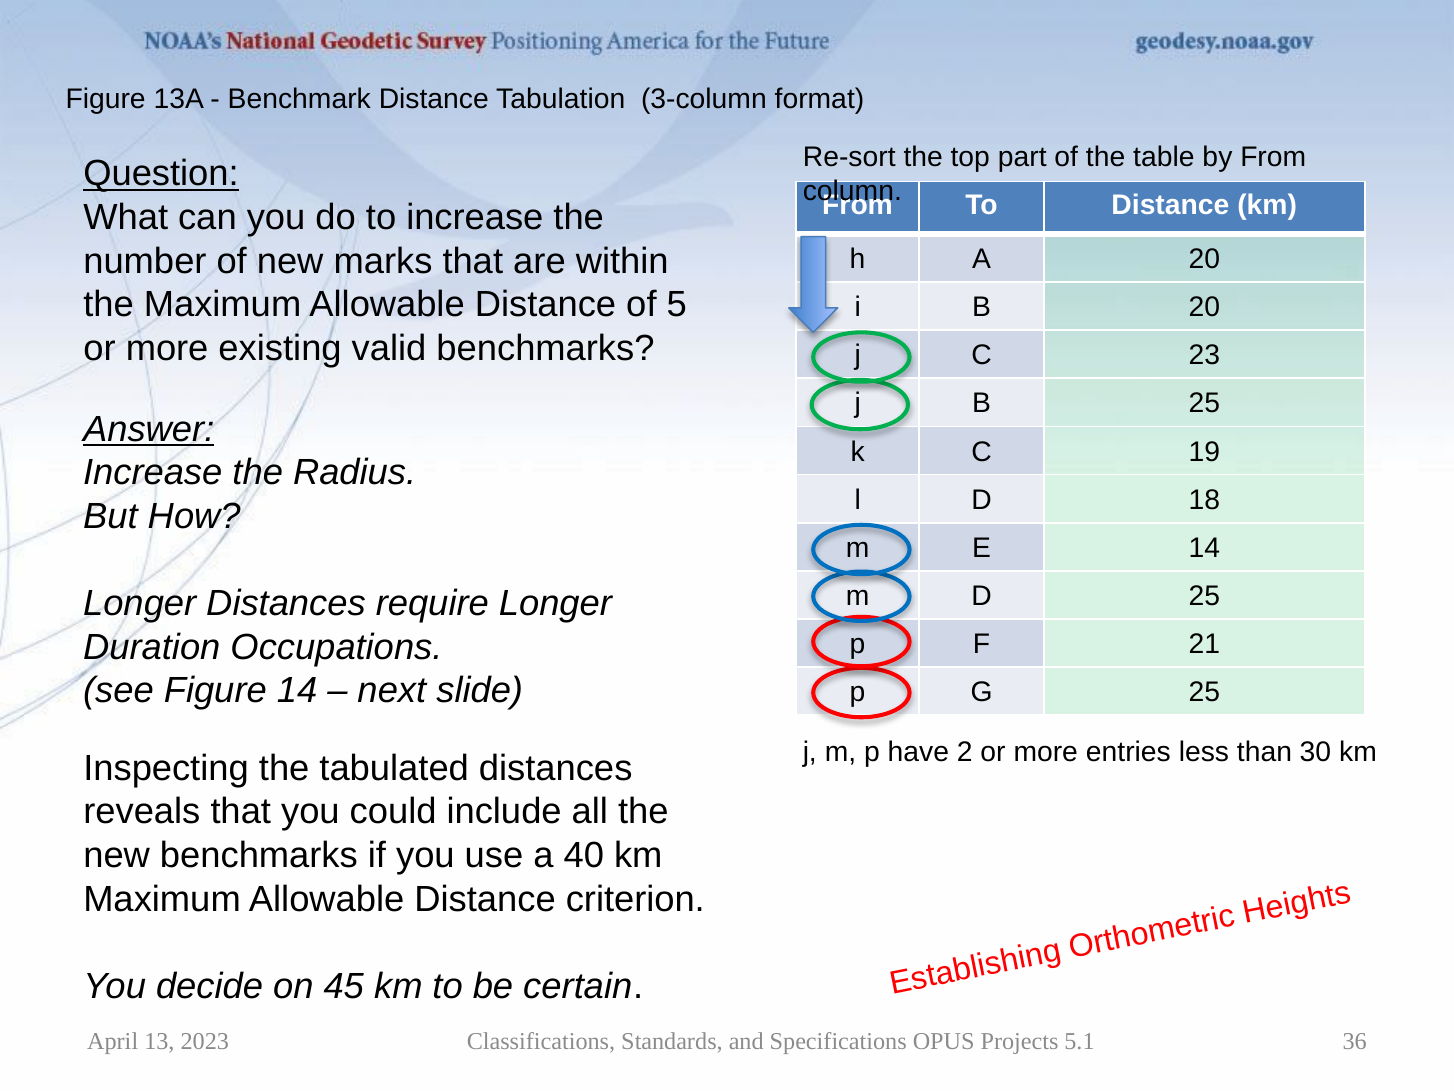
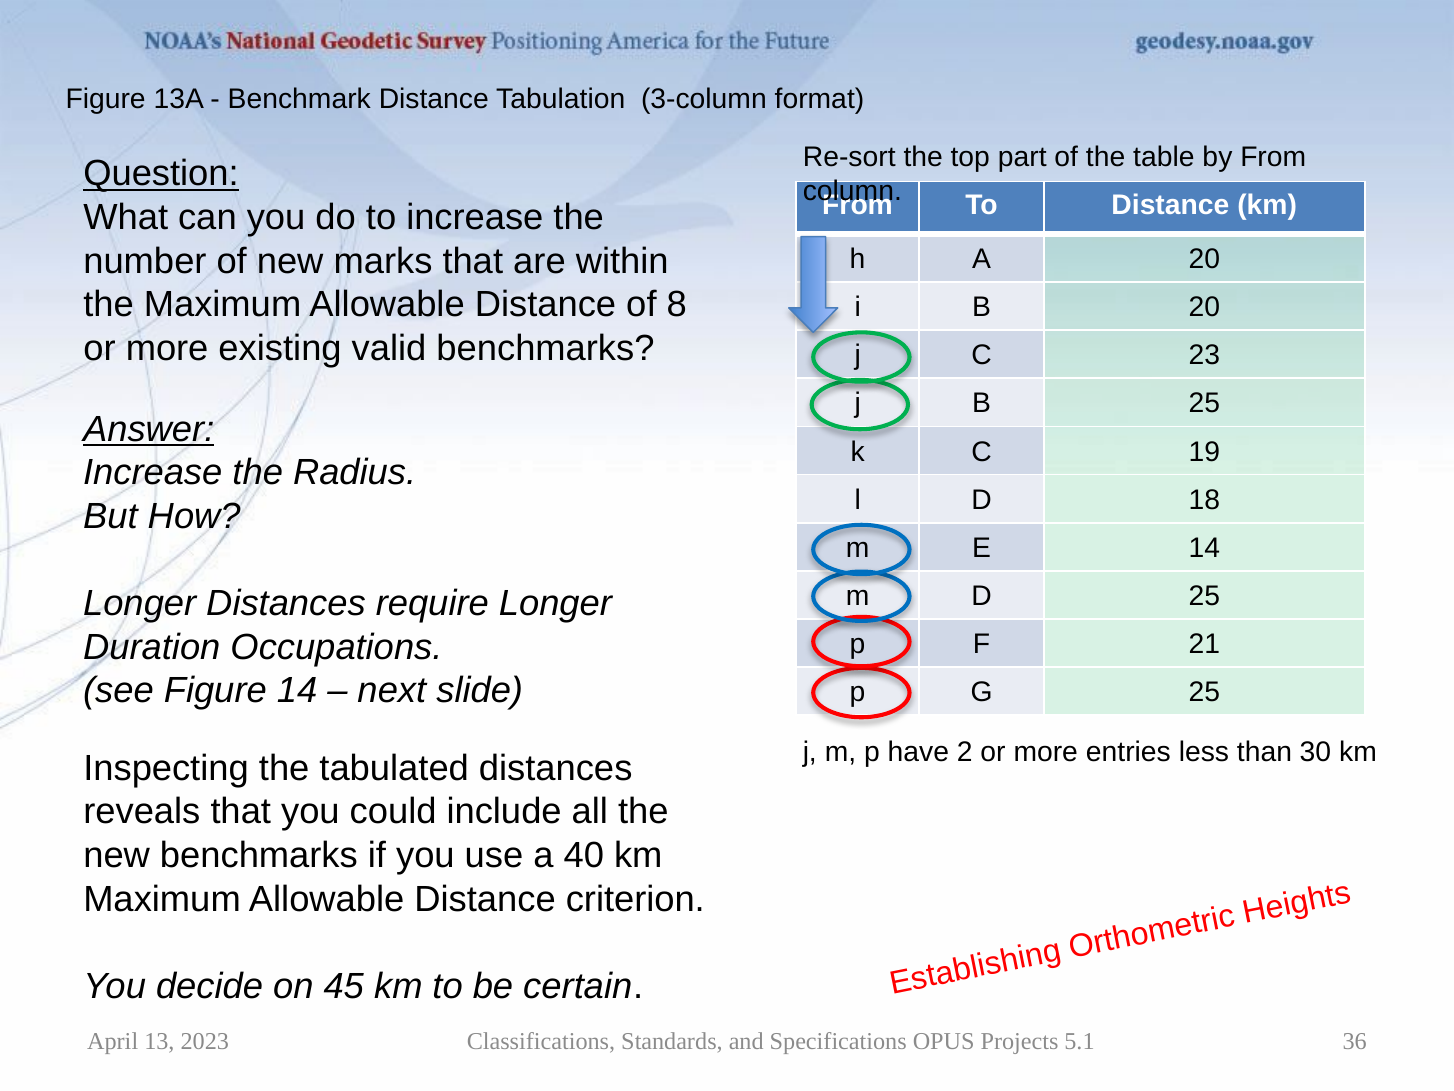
5: 5 -> 8
